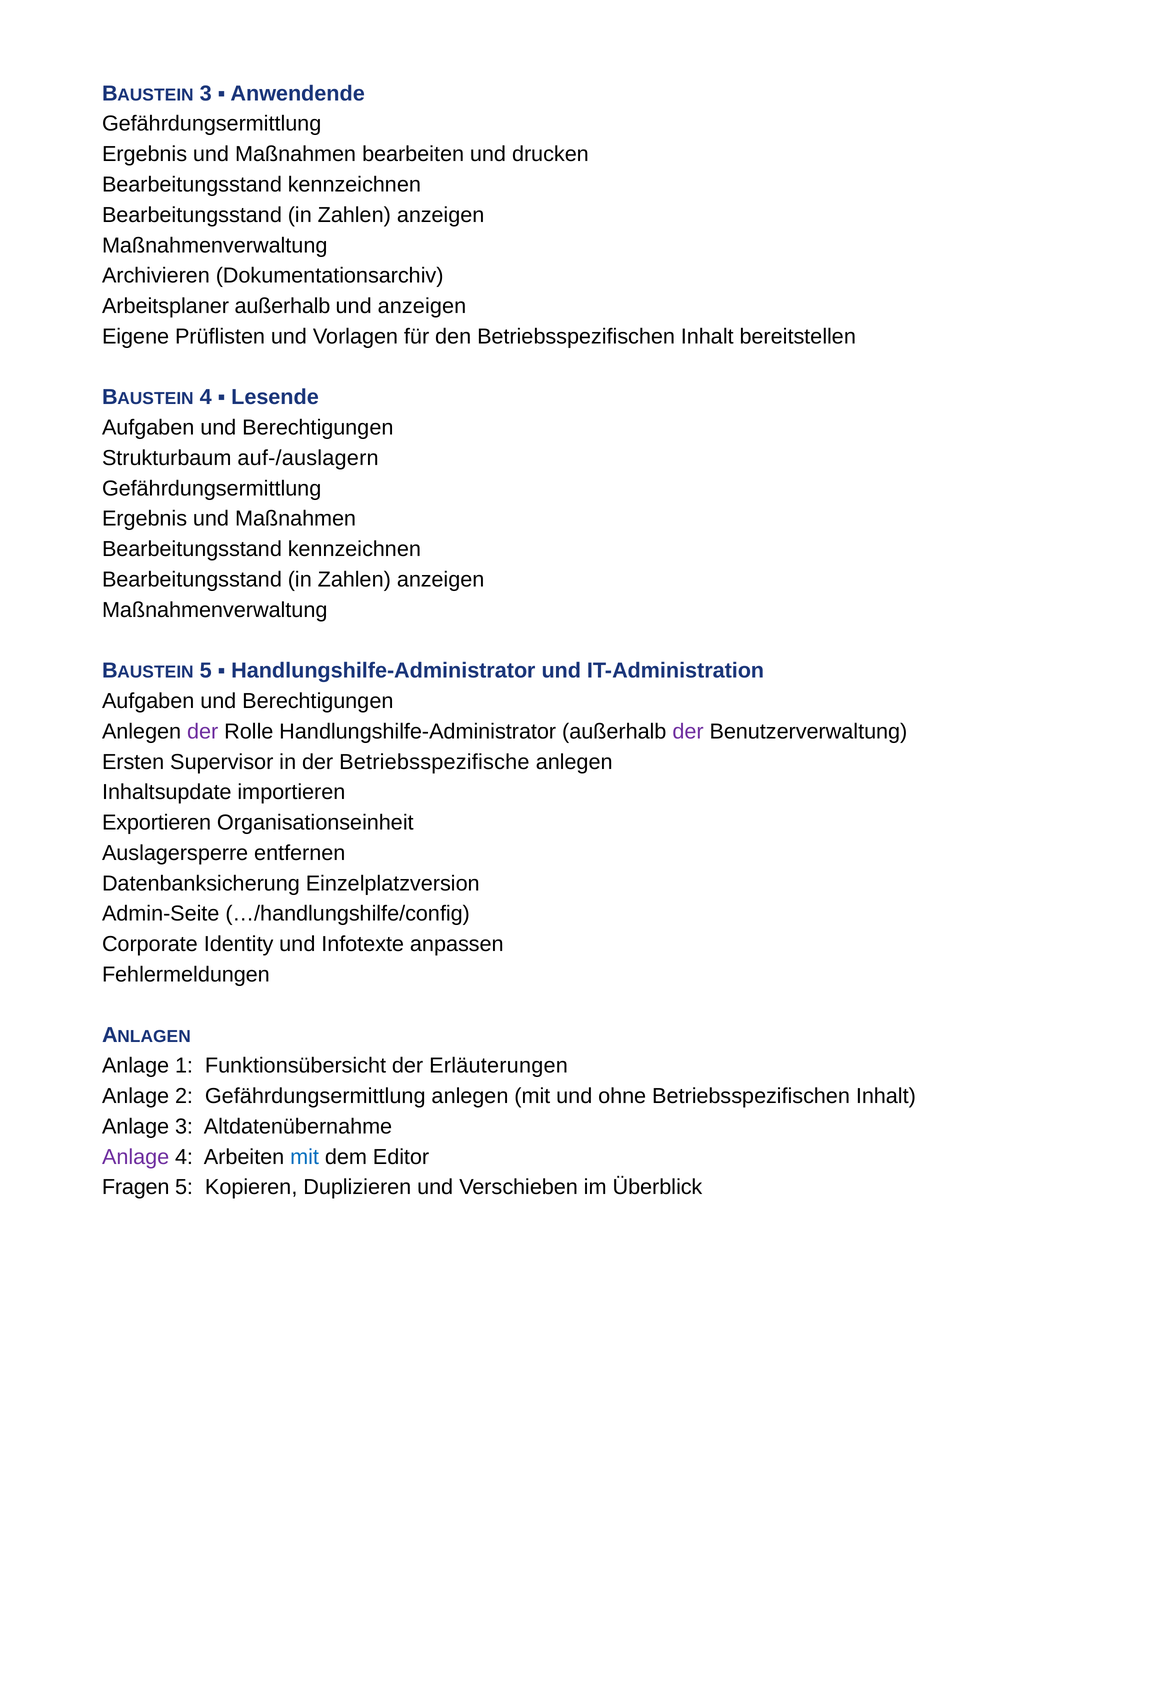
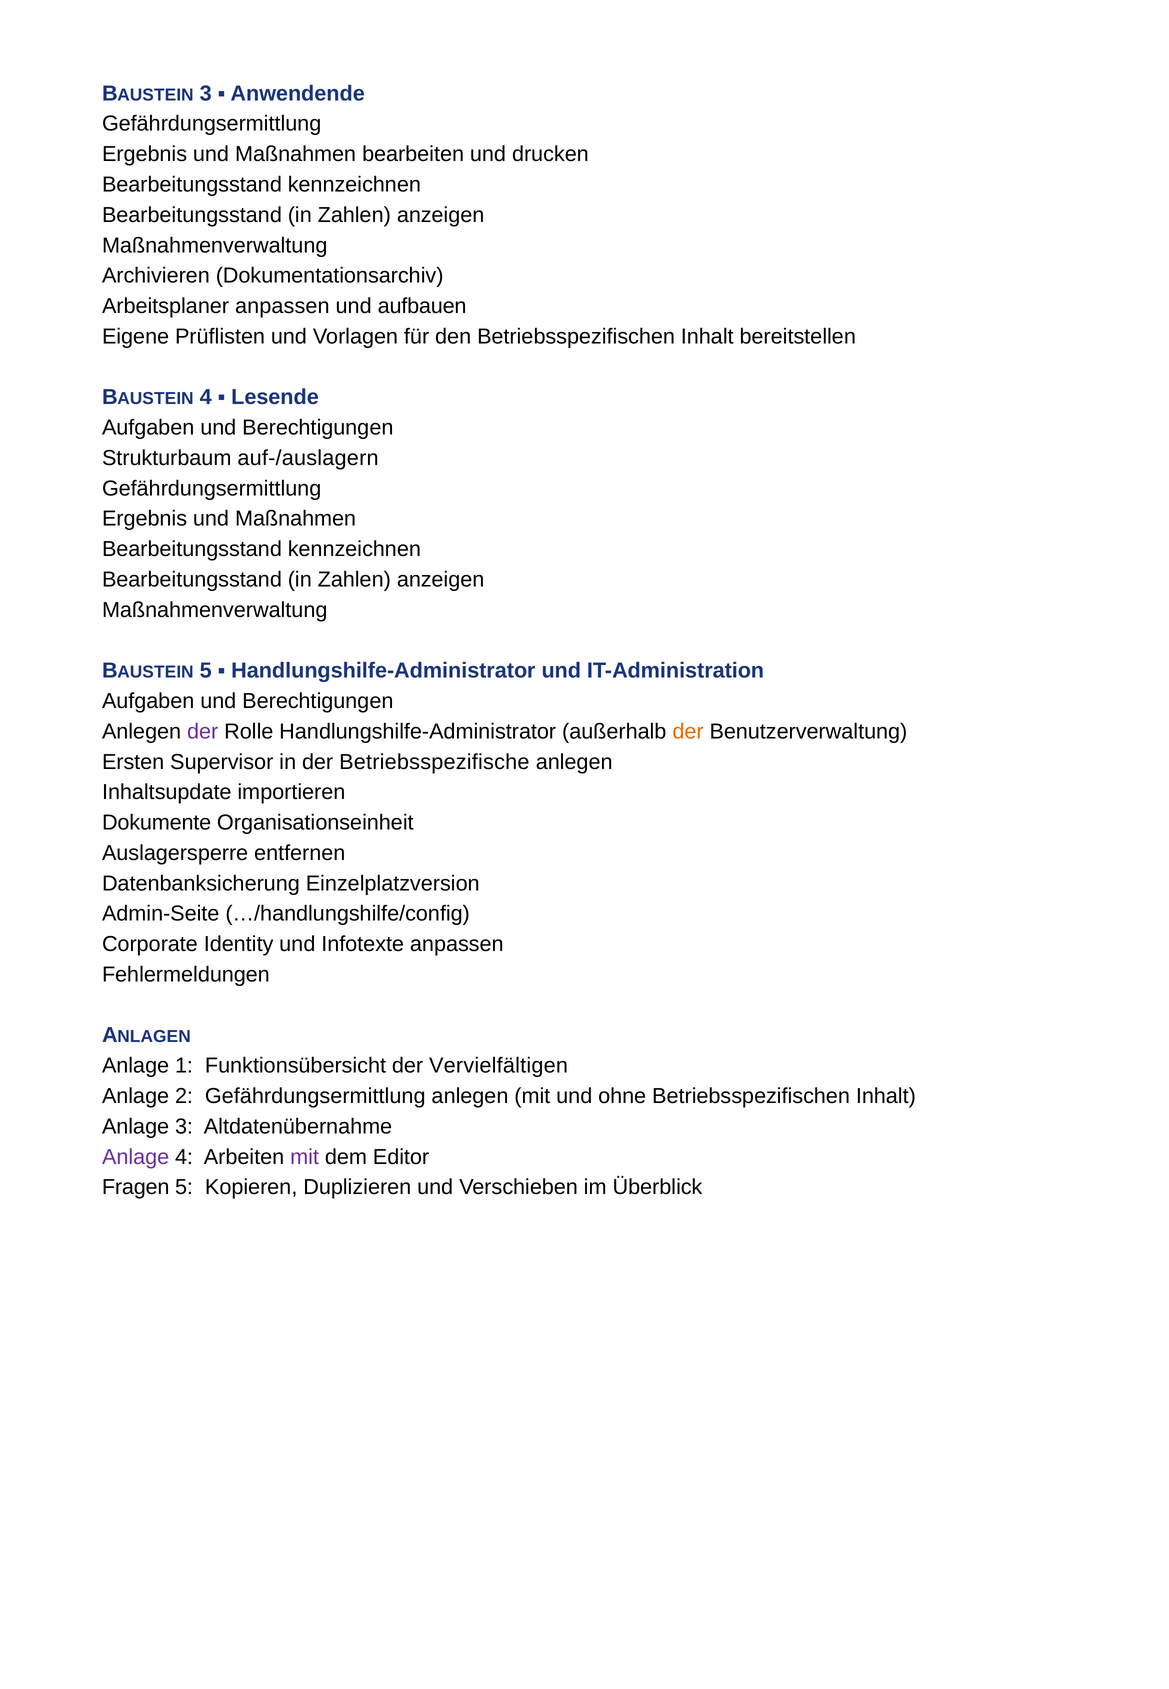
Arbeitsplaner außerhalb: außerhalb -> anpassen
und anzeigen: anzeigen -> aufbauen
der at (688, 731) colour: purple -> orange
Exportieren: Exportieren -> Dokumente
Erläuterungen: Erläuterungen -> Vervielfältigen
mit at (305, 1157) colour: blue -> purple
